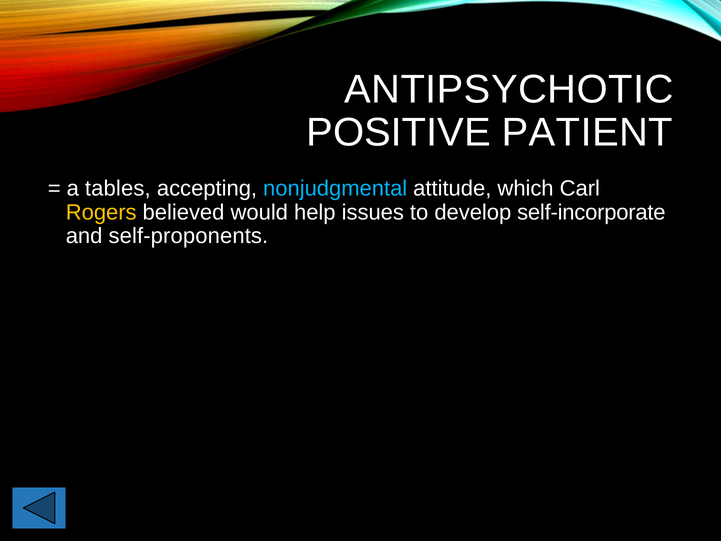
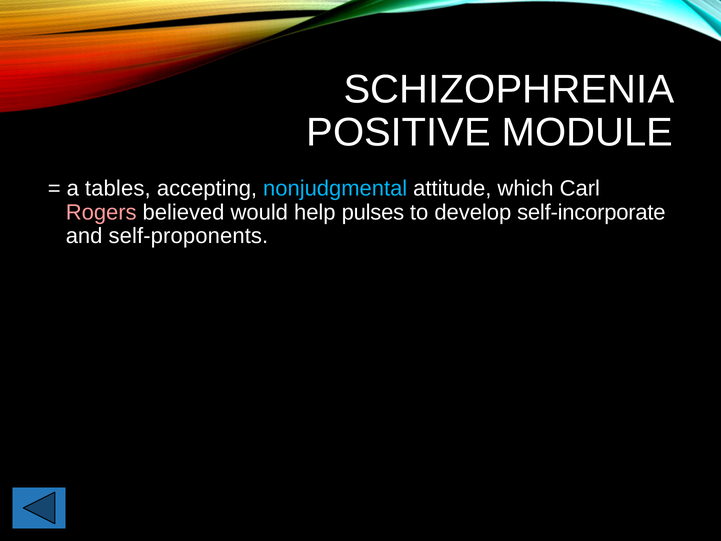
ANTIPSYCHOTIC: ANTIPSYCHOTIC -> SCHIZOPHRENIA
PATIENT: PATIENT -> MODULE
Rogers colour: yellow -> pink
issues: issues -> pulses
